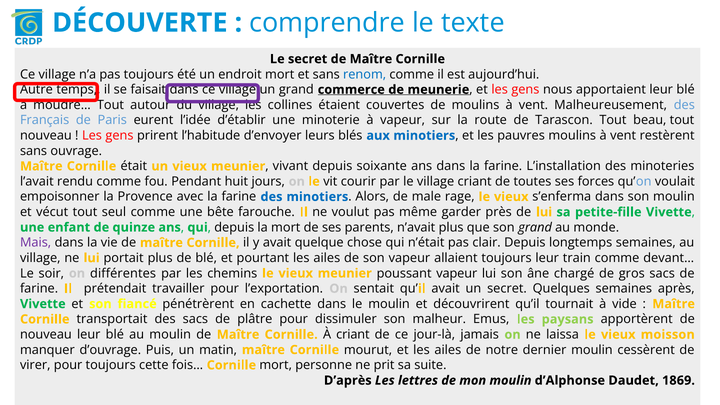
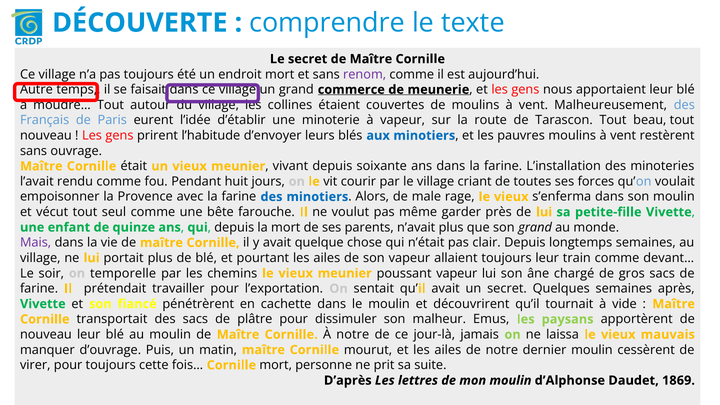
renom colour: blue -> purple
différentes: différentes -> temporelle
À criant: criant -> notre
moisson: moisson -> mauvais
